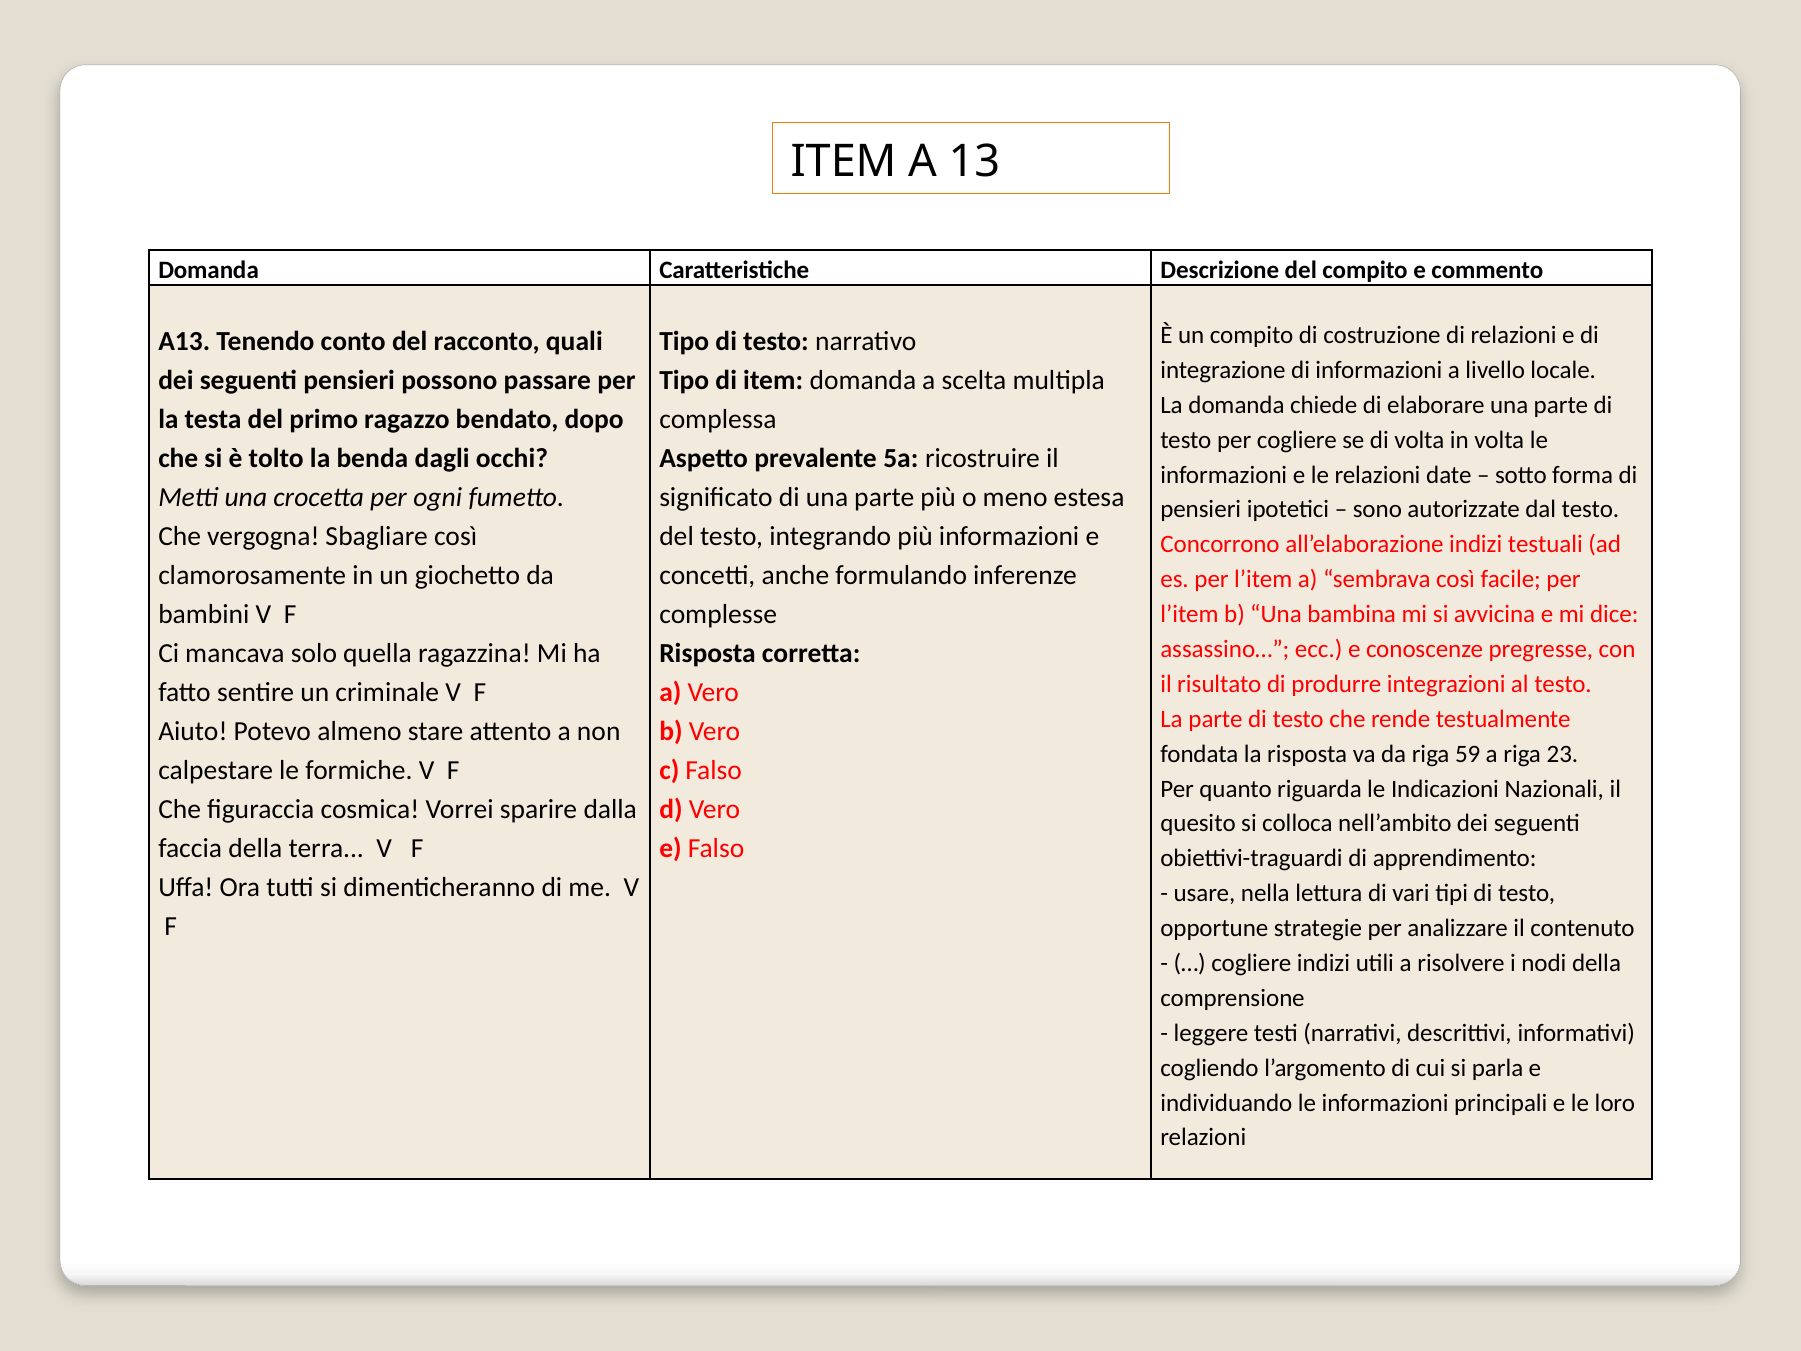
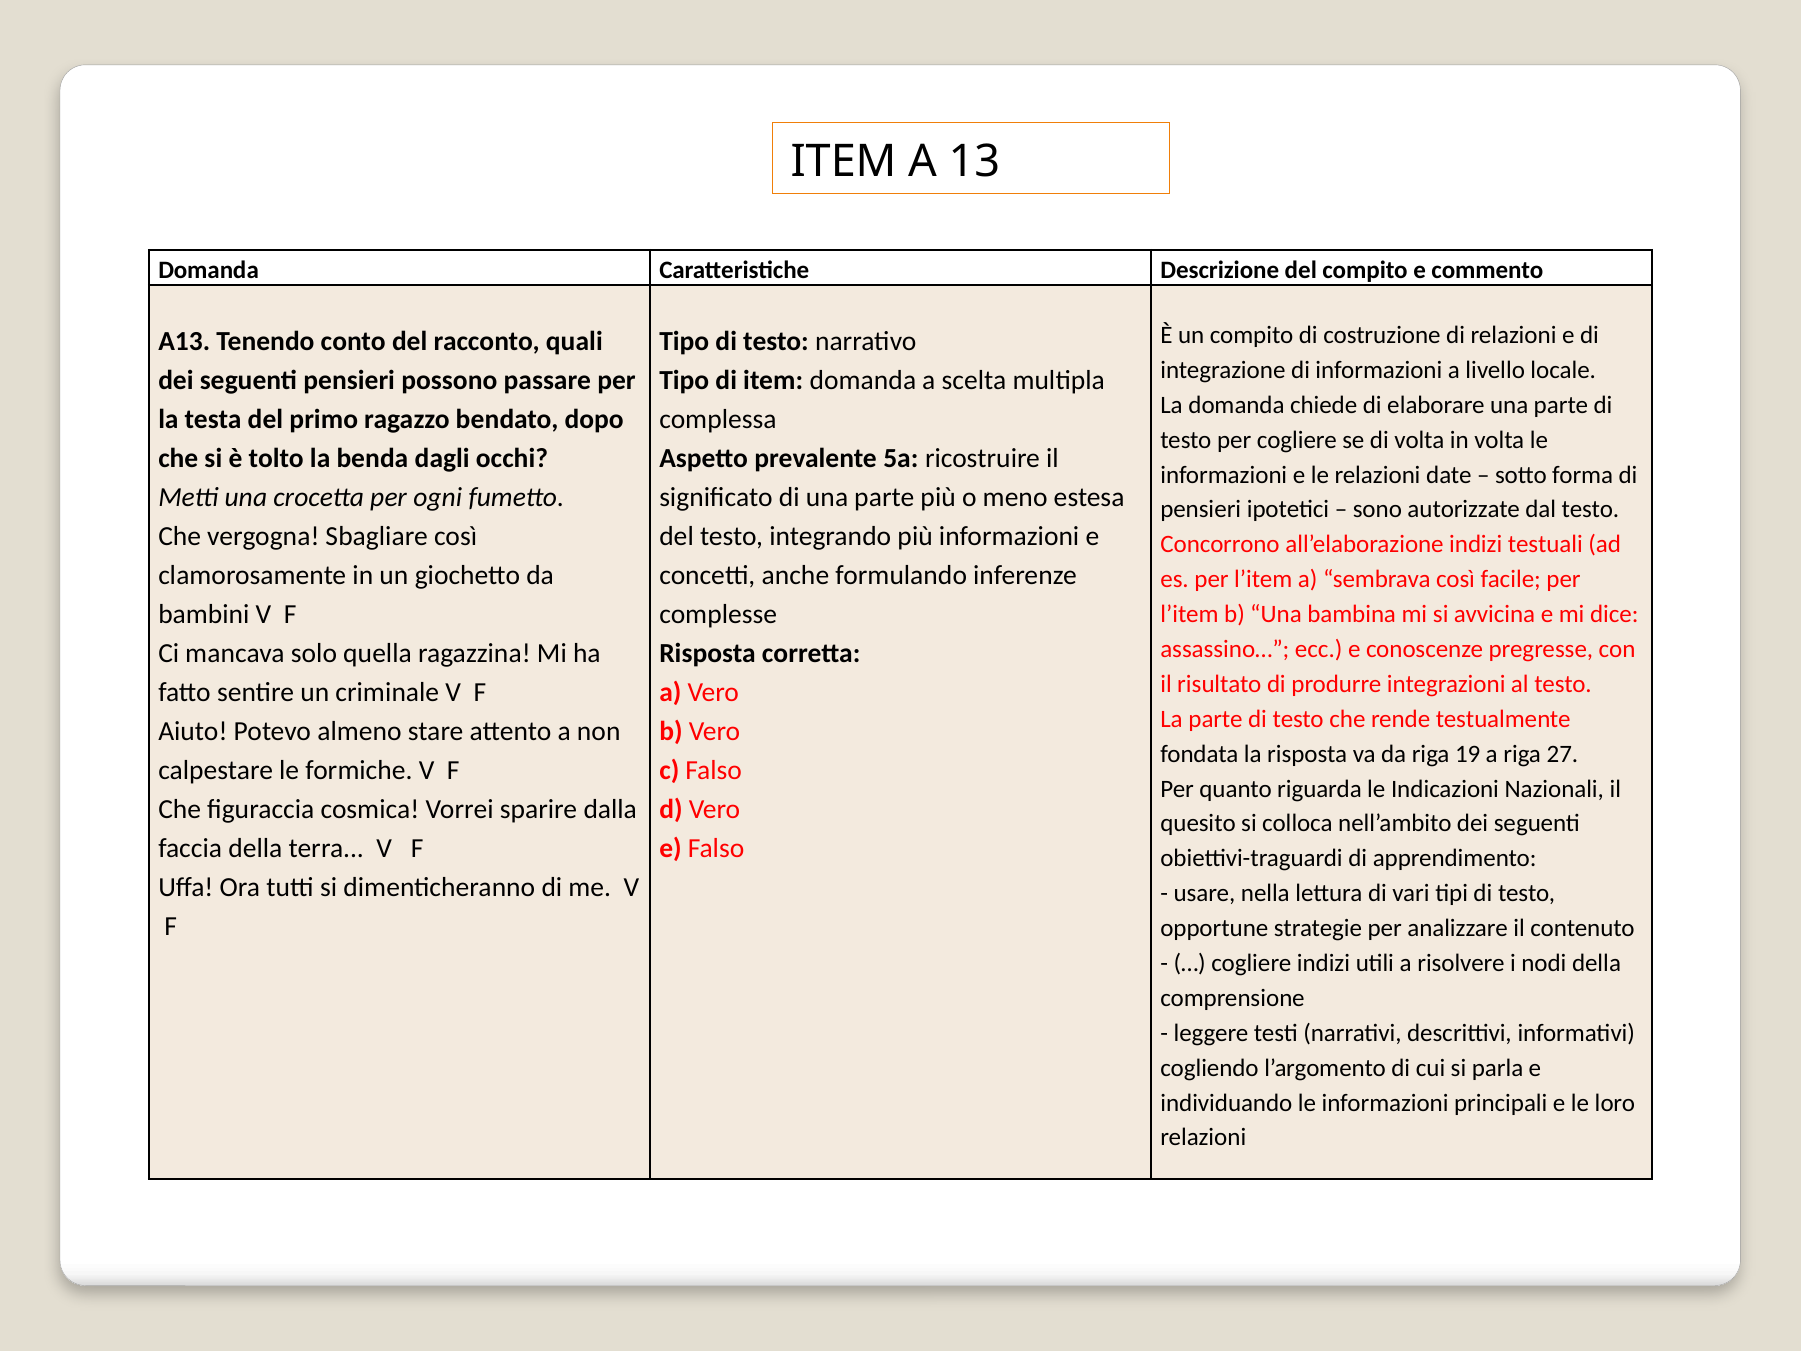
59: 59 -> 19
23: 23 -> 27
